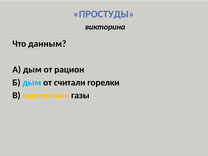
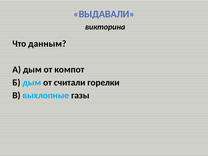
ПРОСТУДЫ: ПРОСТУДЫ -> ВЫДАВАЛИ
рацион: рацион -> компот
выхлопные colour: yellow -> light blue
